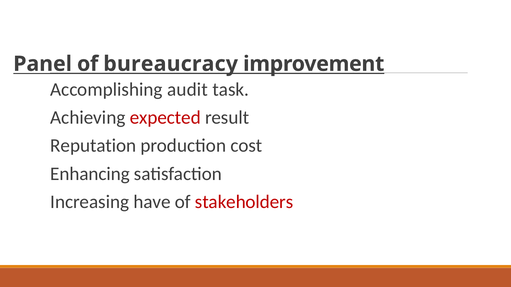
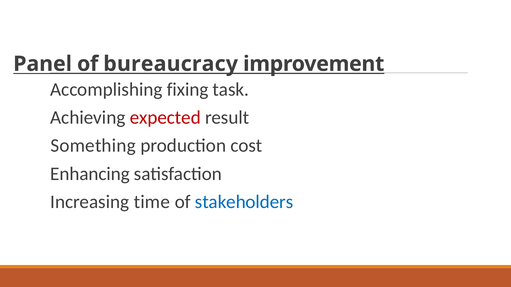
audit: audit -> fixing
Reputation: Reputation -> Something
have: have -> time
stakeholders colour: red -> blue
